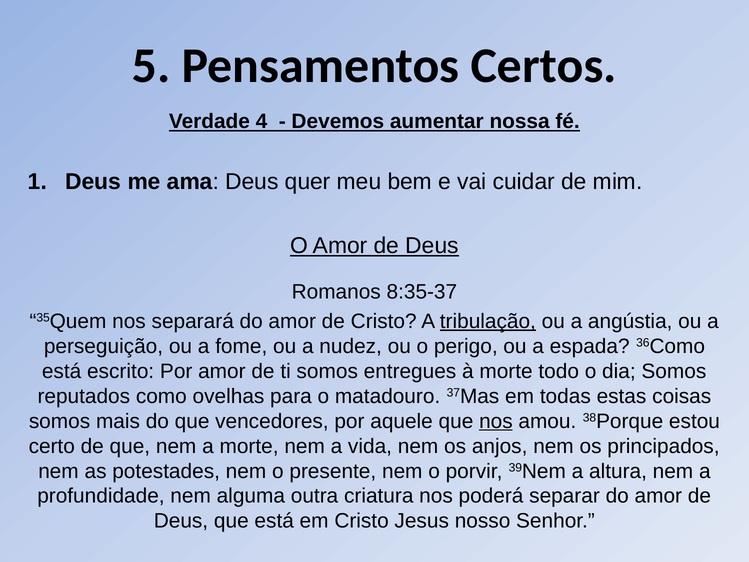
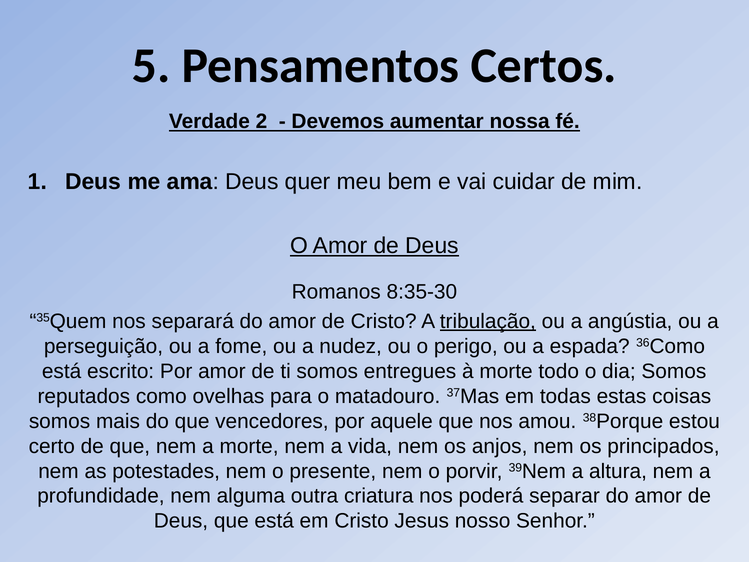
4: 4 -> 2
8:35-37: 8:35-37 -> 8:35-30
nos at (496, 421) underline: present -> none
